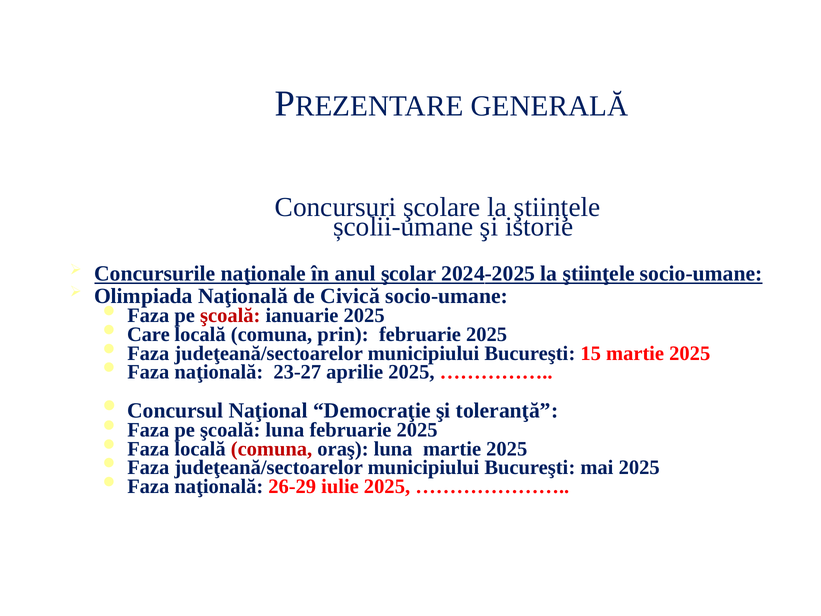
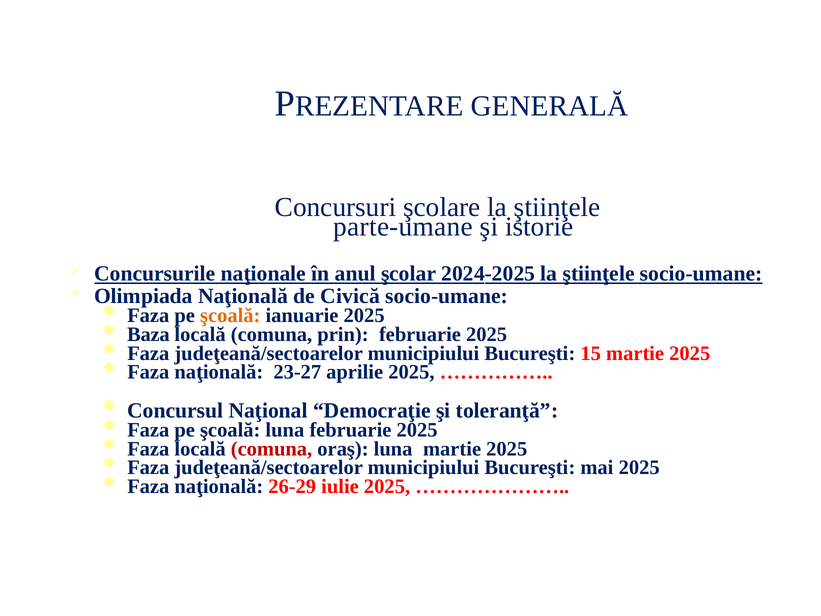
școlii-umane: școlii-umane -> parte-umane
şcoală at (230, 315) colour: red -> orange
Care: Care -> Baza
